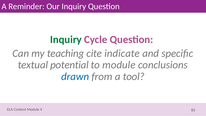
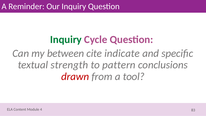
teaching: teaching -> between
potential: potential -> strength
to module: module -> pattern
drawn colour: blue -> red
